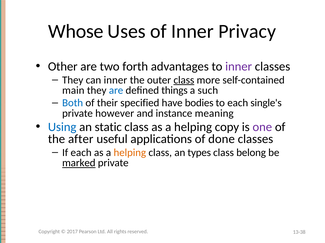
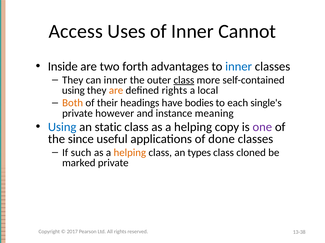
Whose: Whose -> Access
Privacy: Privacy -> Cannot
Other: Other -> Inside
inner at (239, 67) colour: purple -> blue
main at (73, 91): main -> using
are at (116, 91) colour: blue -> orange
defined things: things -> rights
such: such -> local
Both colour: blue -> orange
specified: specified -> headings
after: after -> since
If each: each -> such
belong: belong -> cloned
marked underline: present -> none
